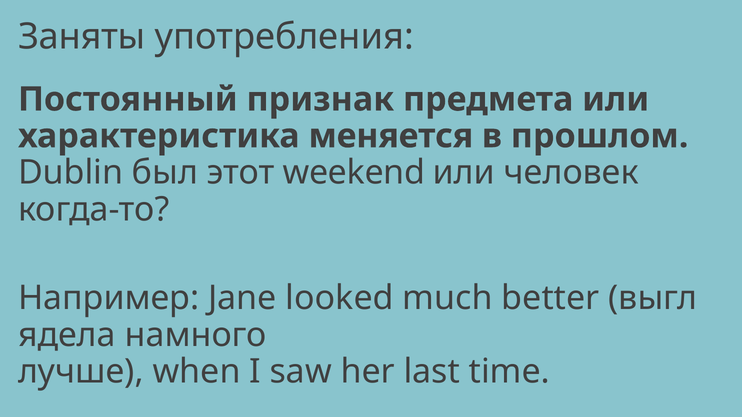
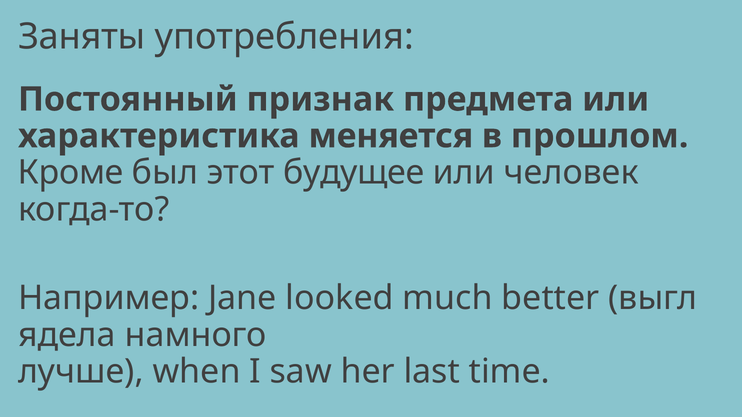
Dublin: Dublin -> Кроме
weekend: weekend -> будущее
